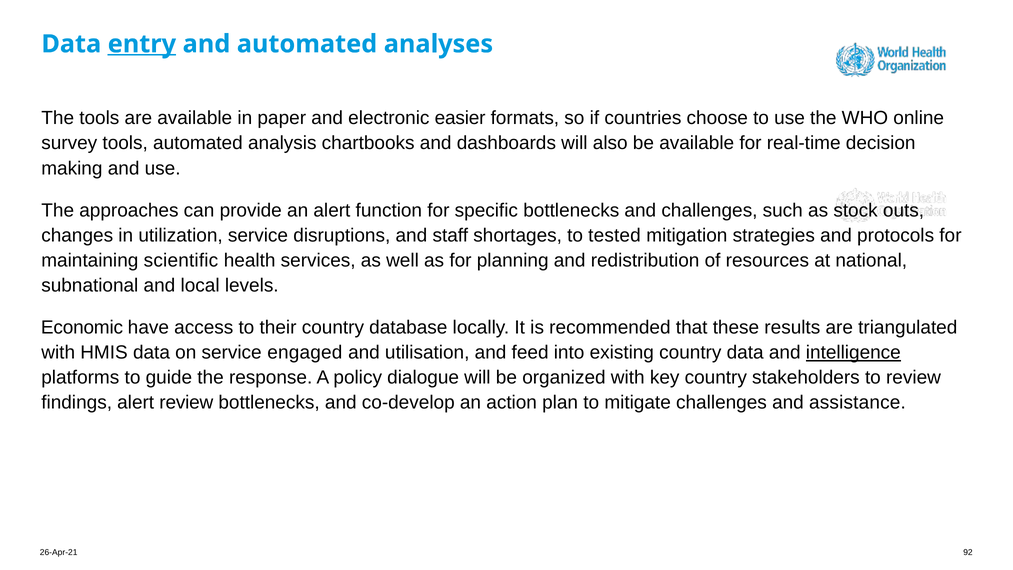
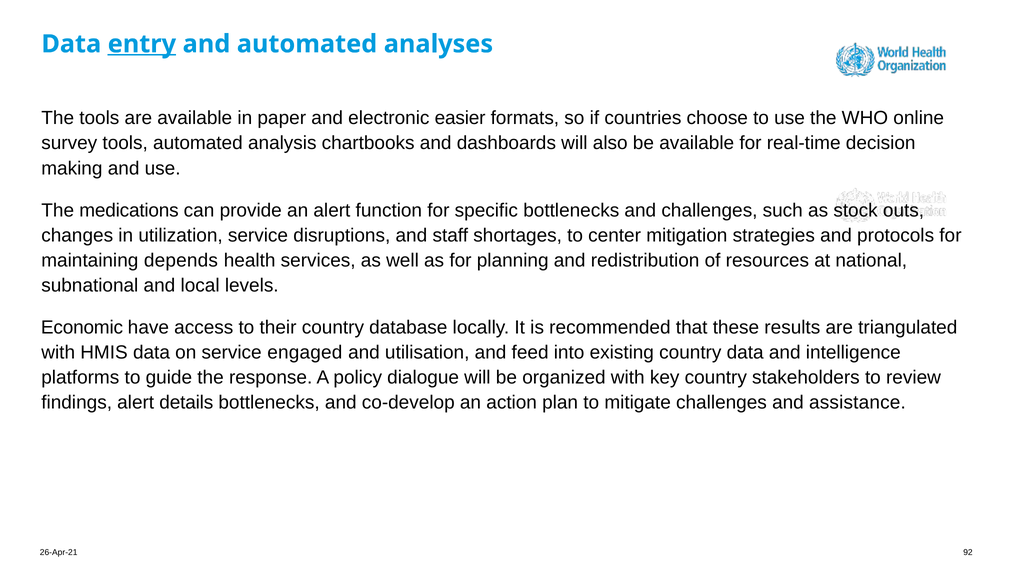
approaches: approaches -> medications
tested: tested -> center
scientific: scientific -> depends
intelligence underline: present -> none
alert review: review -> details
